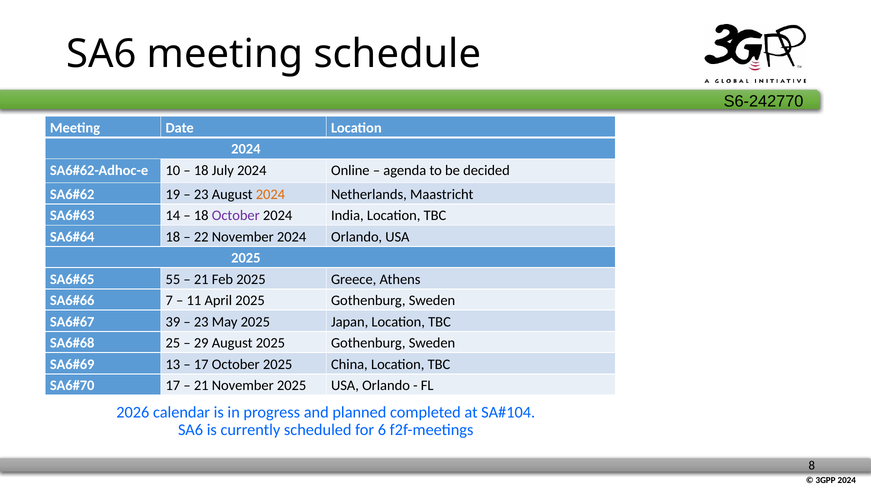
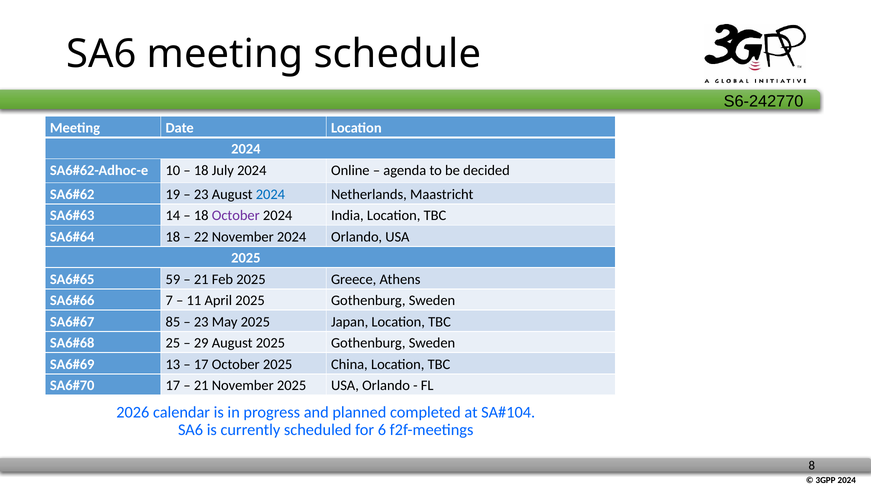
2024 at (270, 194) colour: orange -> blue
55: 55 -> 59
39: 39 -> 85
